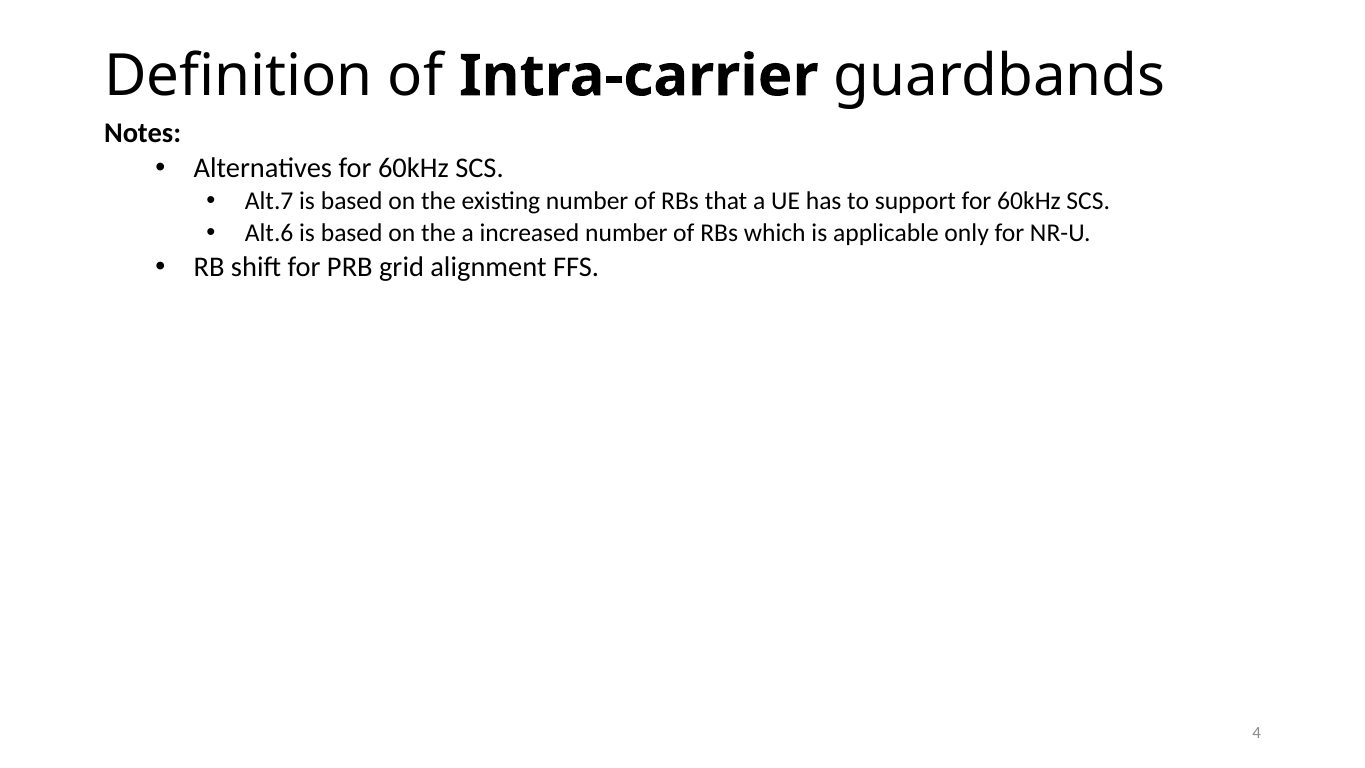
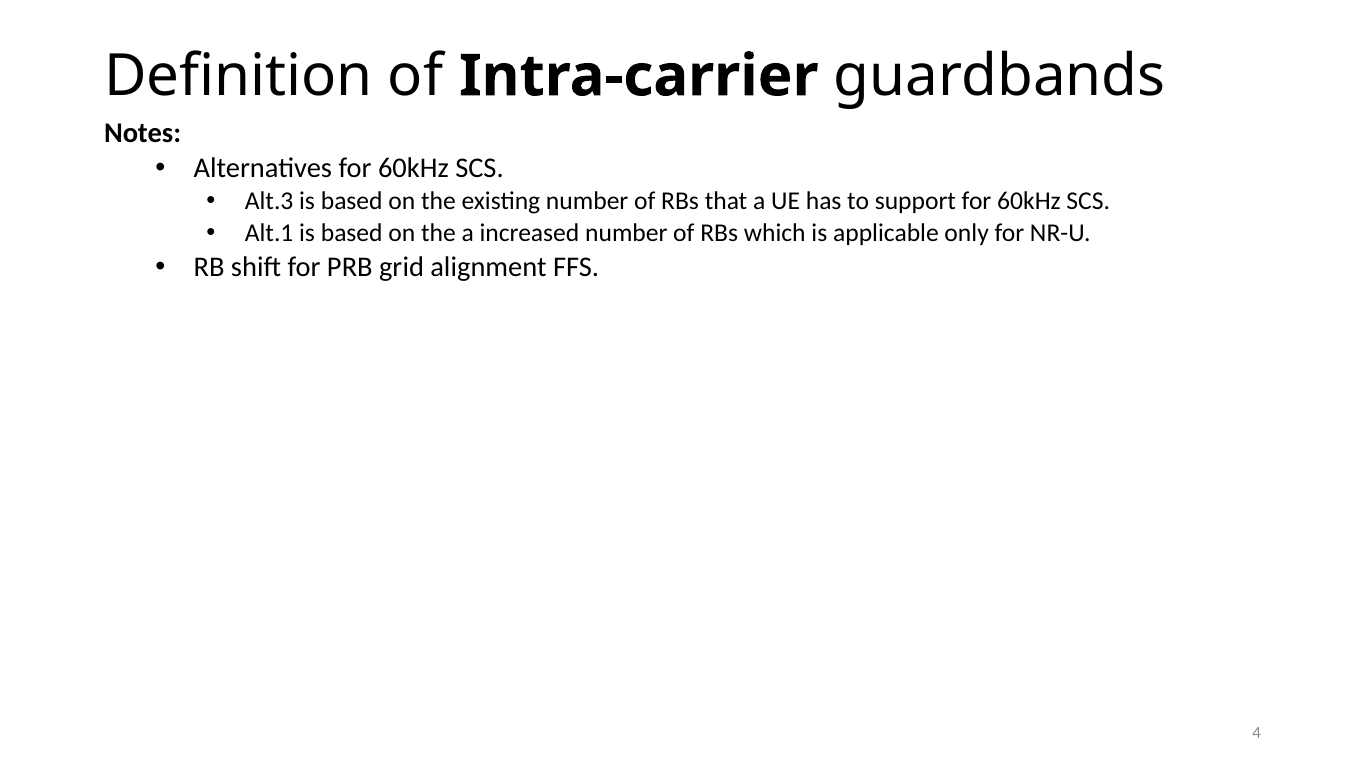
Alt.7: Alt.7 -> Alt.3
Alt.6: Alt.6 -> Alt.1
